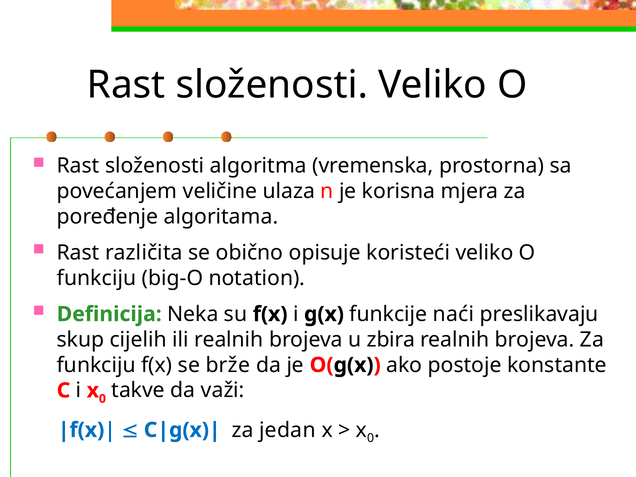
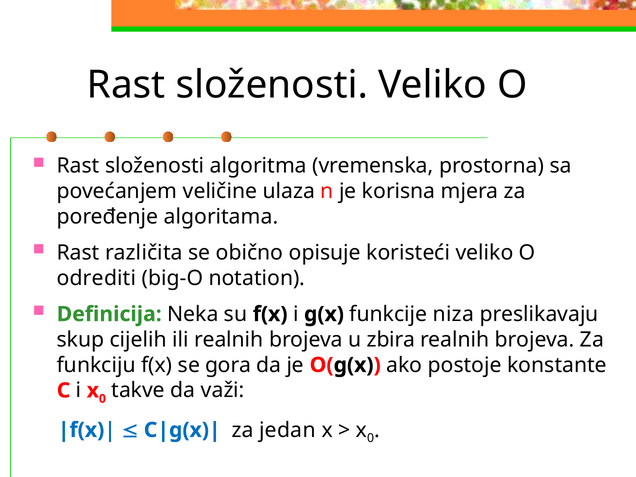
funkciju at (97, 278): funkciju -> odrediti
naći: naći -> niza
brže: brže -> gora
